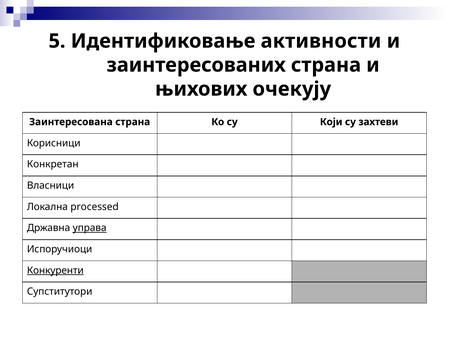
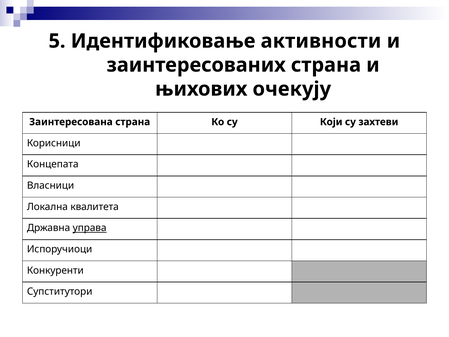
Конкретан: Конкретан -> Концепата
processed: processed -> квалитета
Конкуренти underline: present -> none
